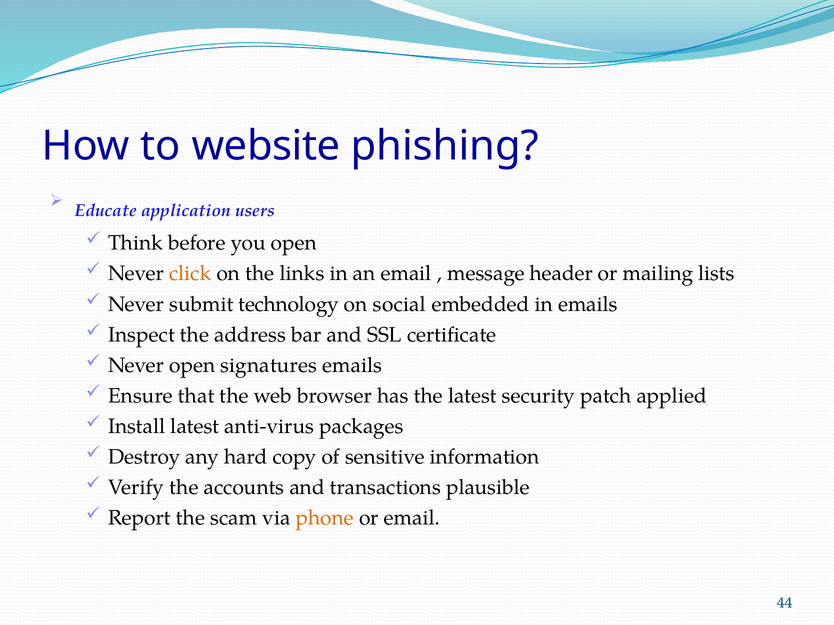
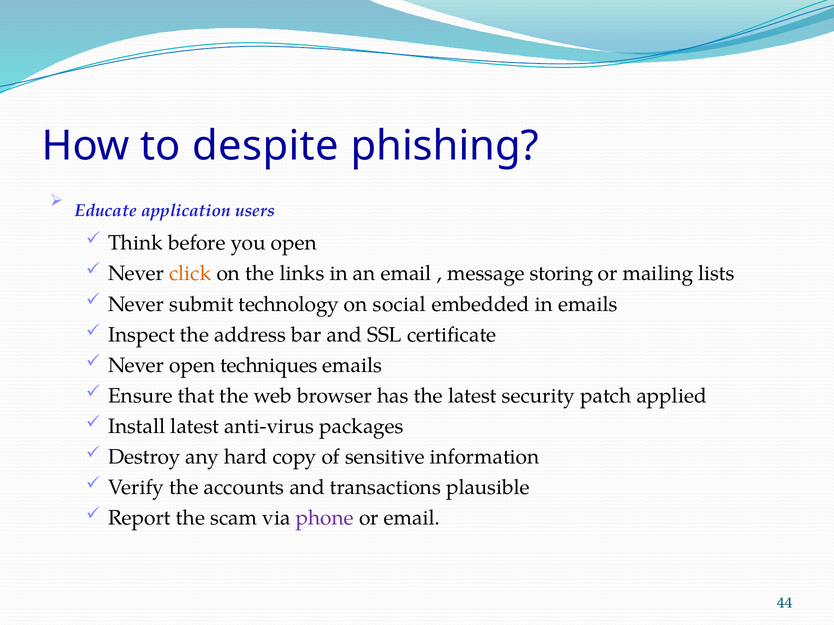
website: website -> despite
header: header -> storing
signatures: signatures -> techniques
phone colour: orange -> purple
